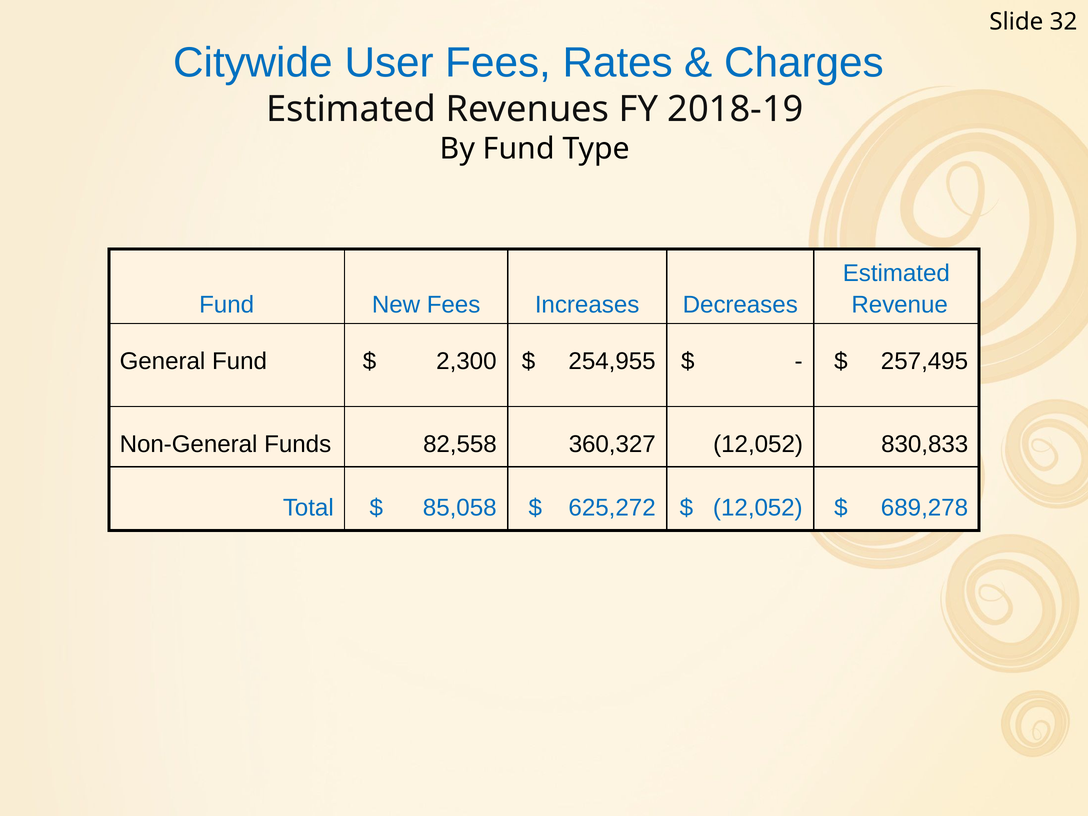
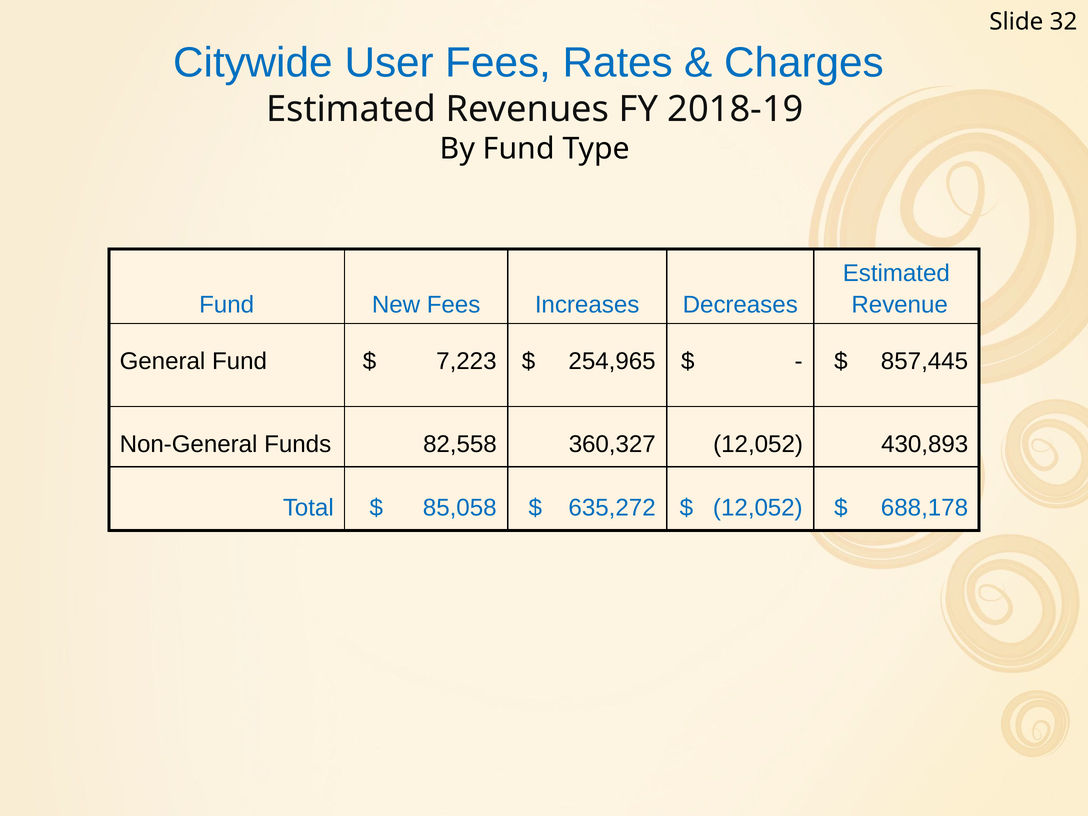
2,300: 2,300 -> 7,223
254,955: 254,955 -> 254,965
257,495: 257,495 -> 857,445
830,833: 830,833 -> 430,893
625,272: 625,272 -> 635,272
689,278: 689,278 -> 688,178
